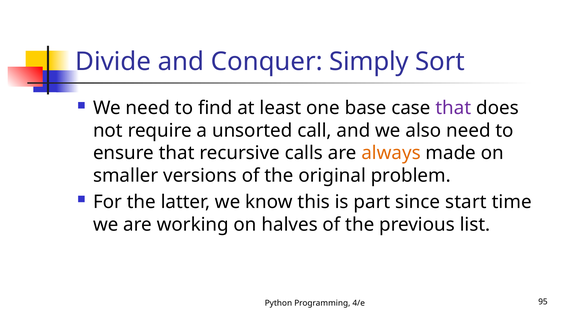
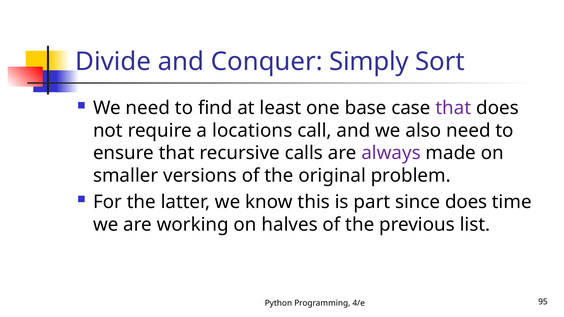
unsorted: unsorted -> locations
always colour: orange -> purple
since start: start -> does
